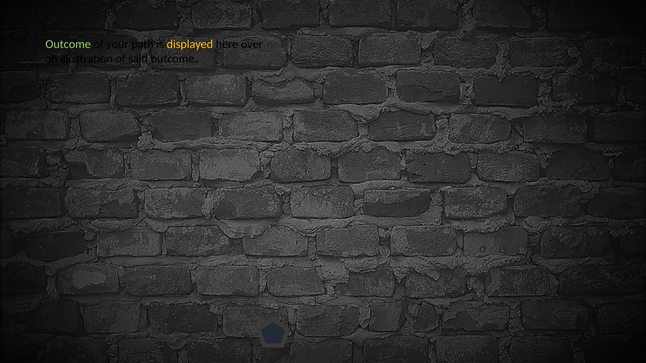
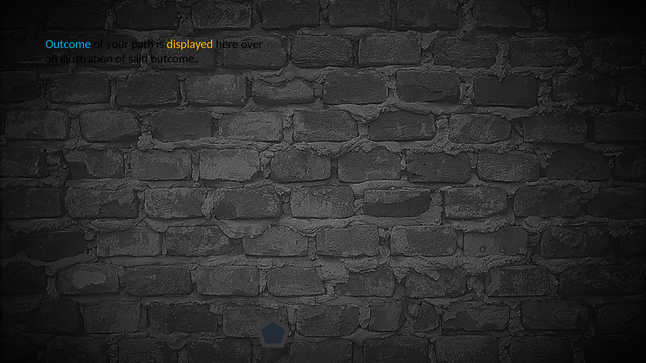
Outcome at (68, 44) colour: light green -> light blue
